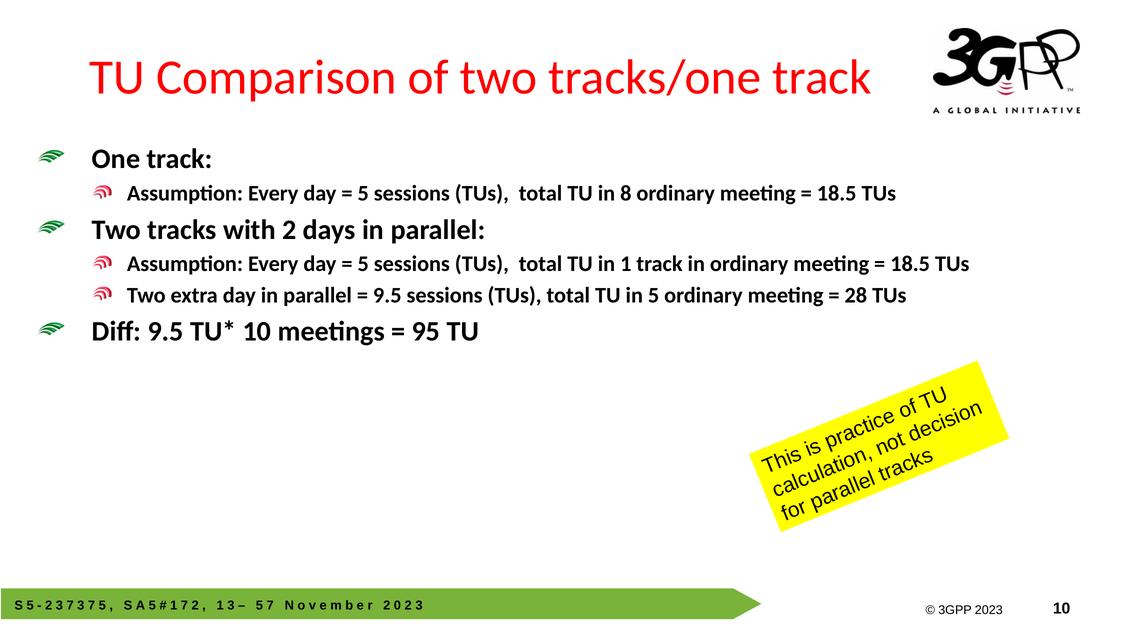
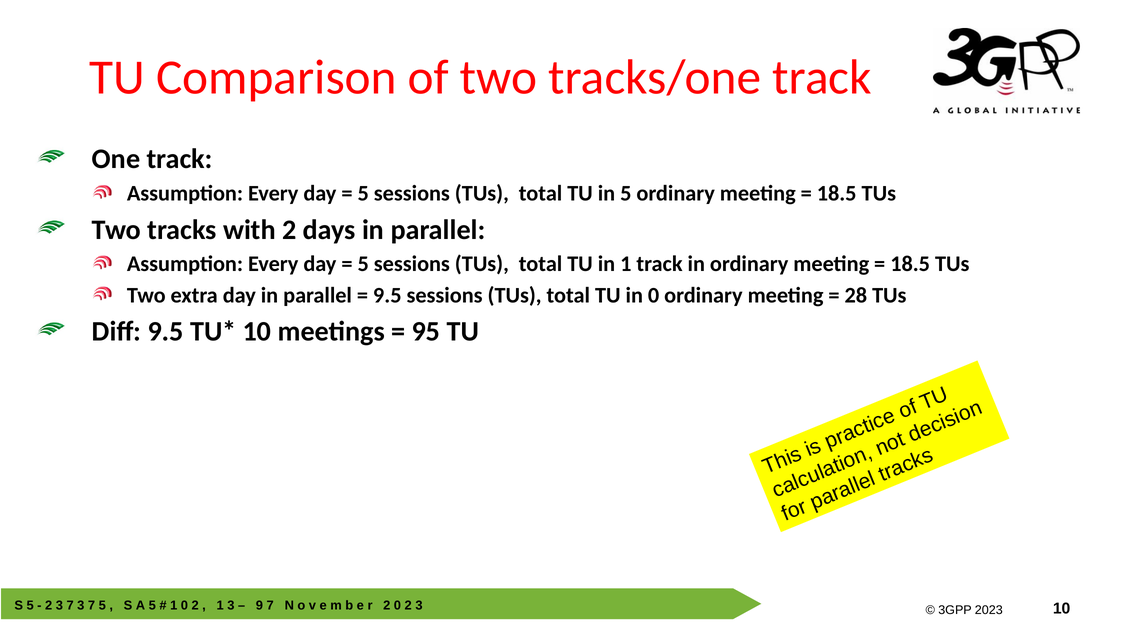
in 8: 8 -> 5
in 5: 5 -> 0
1 7: 7 -> 0
5 at (259, 605): 5 -> 9
